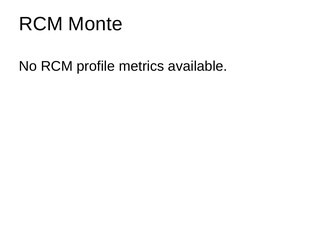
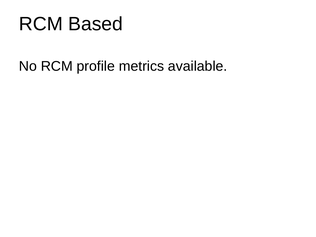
Monte: Monte -> Based
